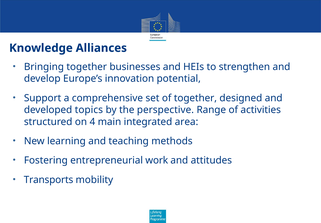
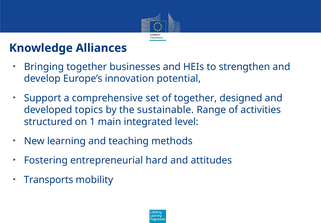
perspective: perspective -> sustainable
4: 4 -> 1
area: area -> level
work: work -> hard
